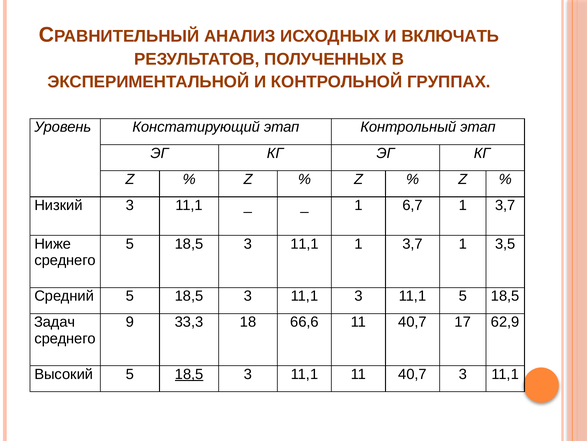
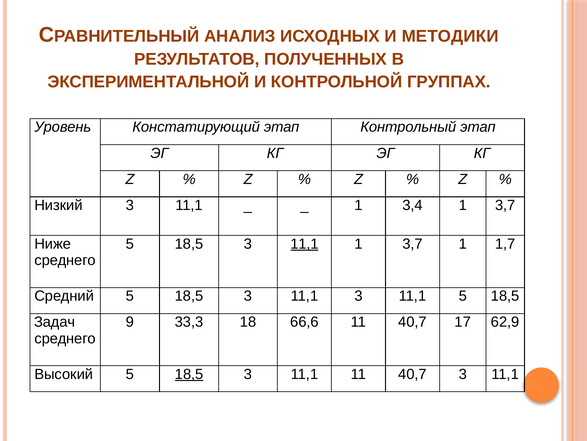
ВКЛЮЧАТЬ: ВКЛЮЧАТЬ -> МЕТОДИКИ
6,7: 6,7 -> 3,4
11,1 at (305, 243) underline: none -> present
3,5: 3,5 -> 1,7
